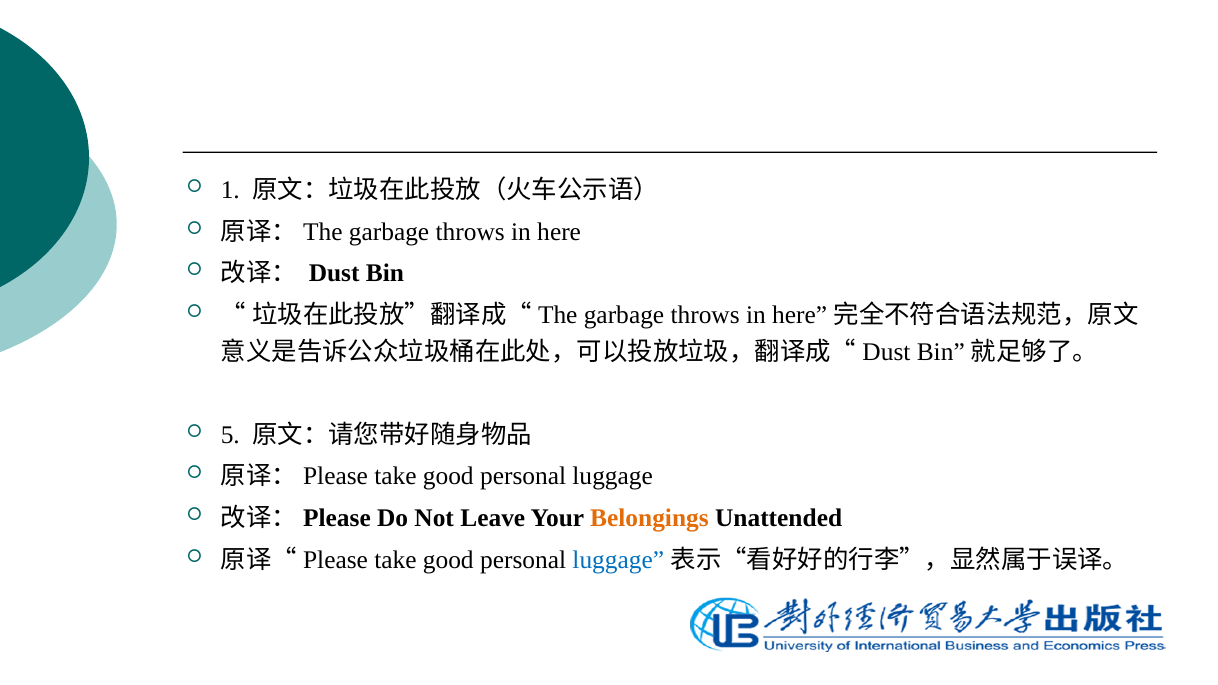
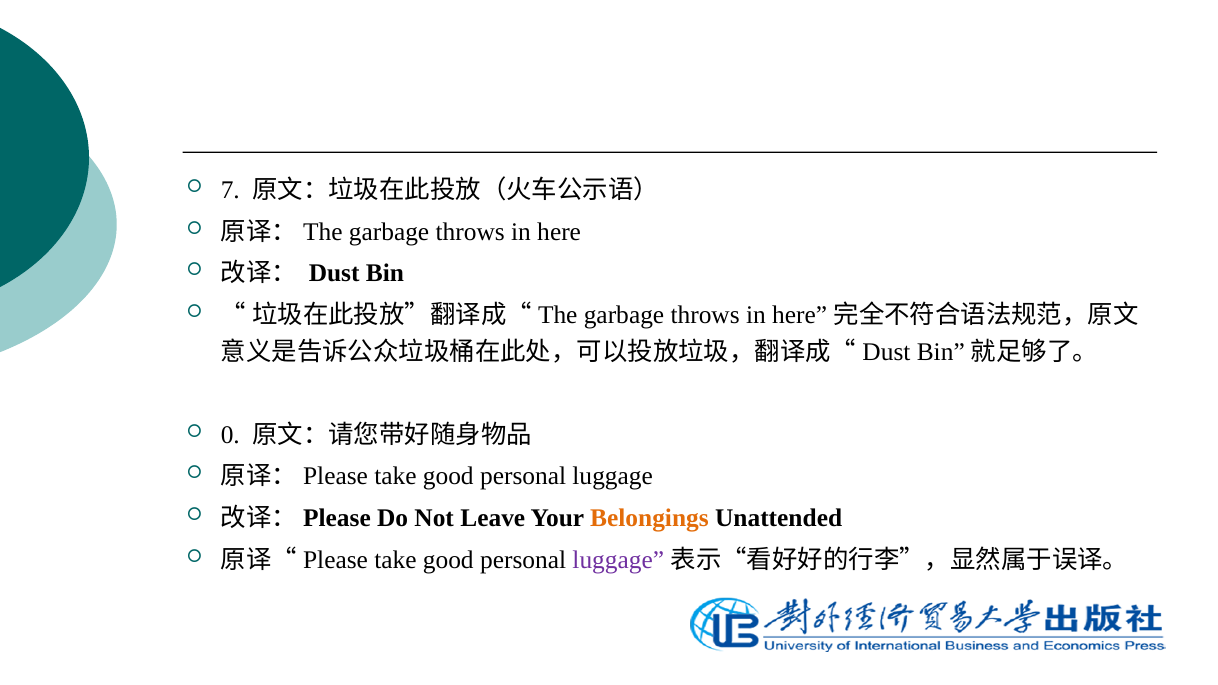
1: 1 -> 7
5: 5 -> 0
luggage at (618, 560) colour: blue -> purple
